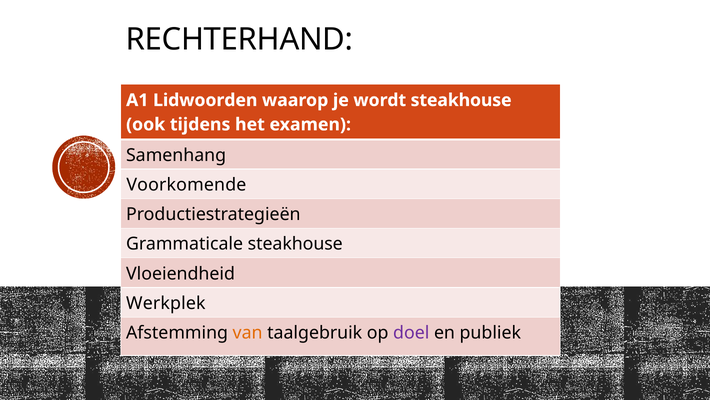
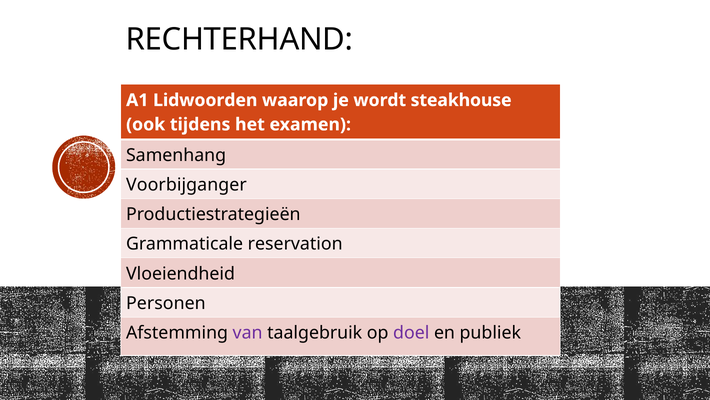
Voorkomende: Voorkomende -> Voorbijganger
Grammaticale steakhouse: steakhouse -> reservation
Werkplek: Werkplek -> Personen
van colour: orange -> purple
